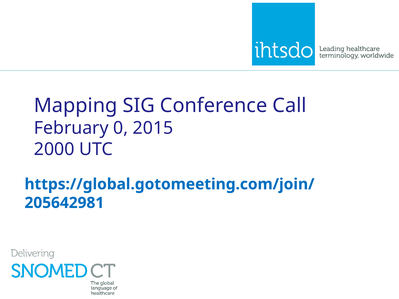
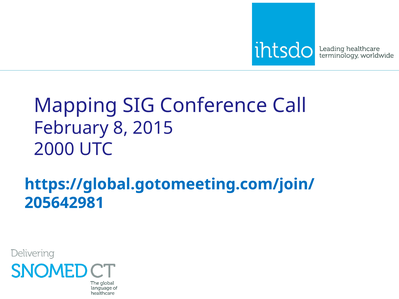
0: 0 -> 8
